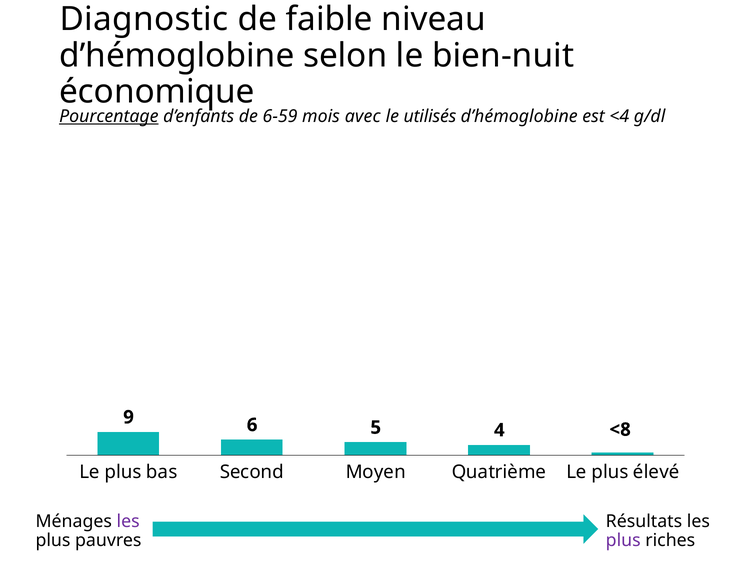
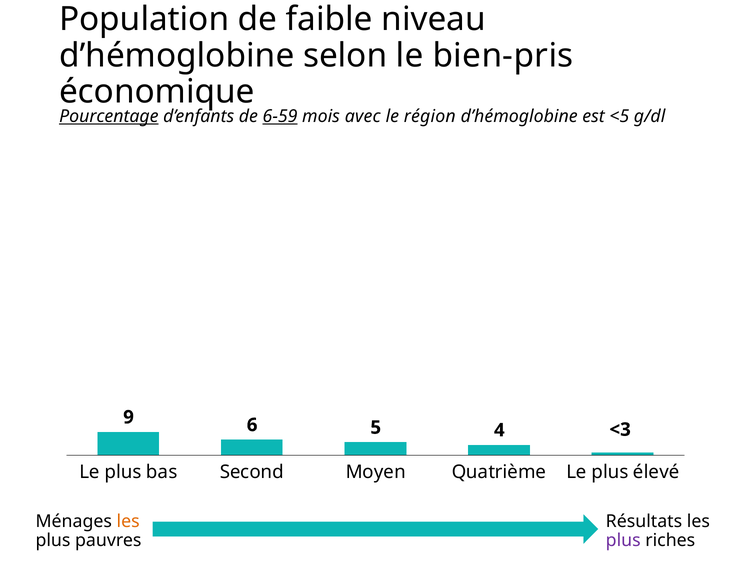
Diagnostic: Diagnostic -> Population
bien-nuit: bien-nuit -> bien-pris
6-59 underline: none -> present
utilisés: utilisés -> région
<4: <4 -> <5
<8: <8 -> <3
les at (128, 521) colour: purple -> orange
